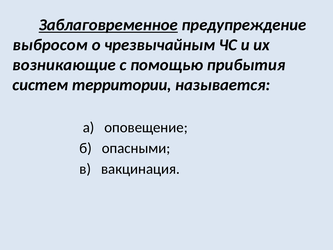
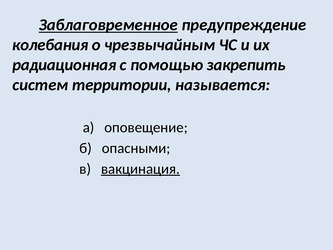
выбросом: выбросом -> колебания
возникающие: возникающие -> радиационная
прибытия: прибытия -> закрепить
вакцинация underline: none -> present
